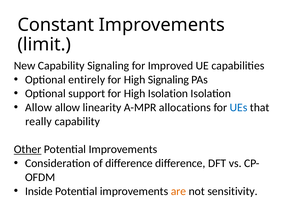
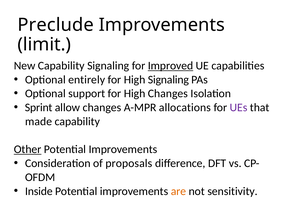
Constant: Constant -> Preclude
Improved underline: none -> present
High Isolation: Isolation -> Changes
Allow at (39, 108): Allow -> Sprint
allow linearity: linearity -> changes
UEs colour: blue -> purple
really: really -> made
of difference: difference -> proposals
